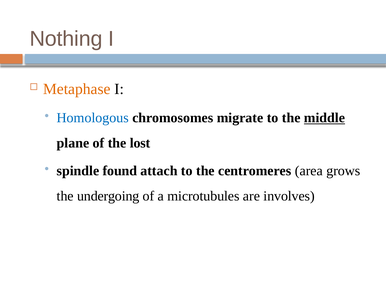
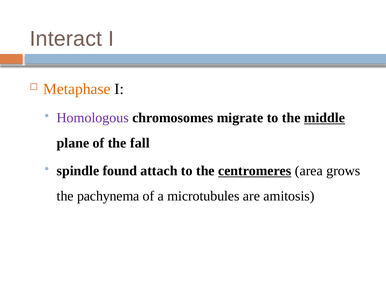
Nothing: Nothing -> Interact
Homologous colour: blue -> purple
lost: lost -> fall
centromeres underline: none -> present
undergoing: undergoing -> pachynema
involves: involves -> amitosis
